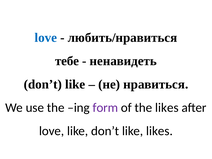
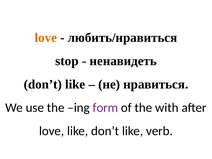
love at (46, 38) colour: blue -> orange
тебе: тебе -> stop
the likes: likes -> with
like likes: likes -> verb
